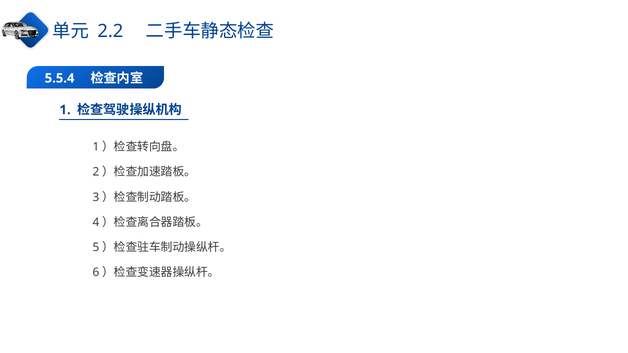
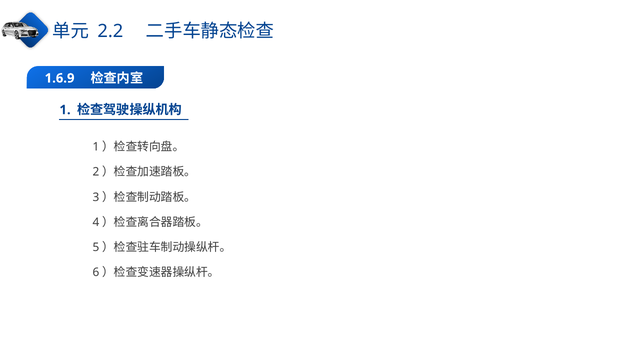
5.5.4: 5.5.4 -> 1.6.9
